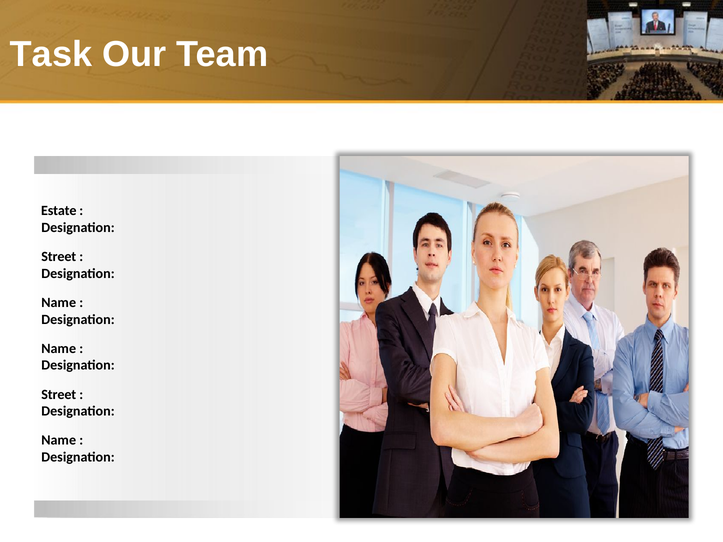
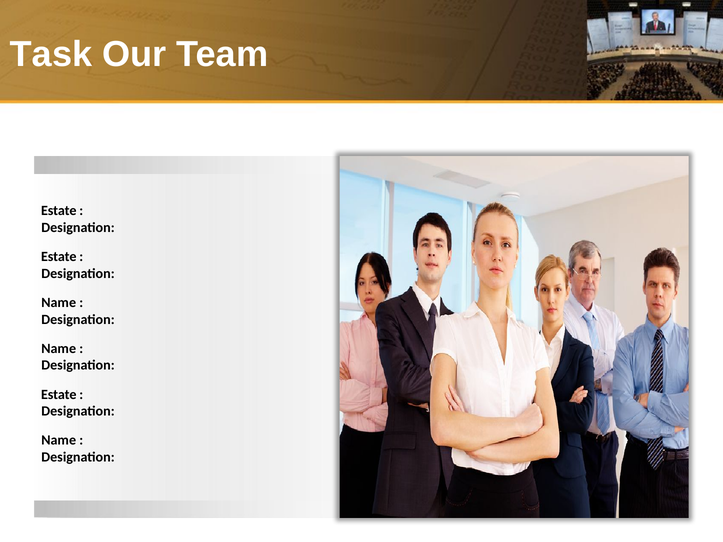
Street at (59, 257): Street -> Estate
Street at (59, 395): Street -> Estate
